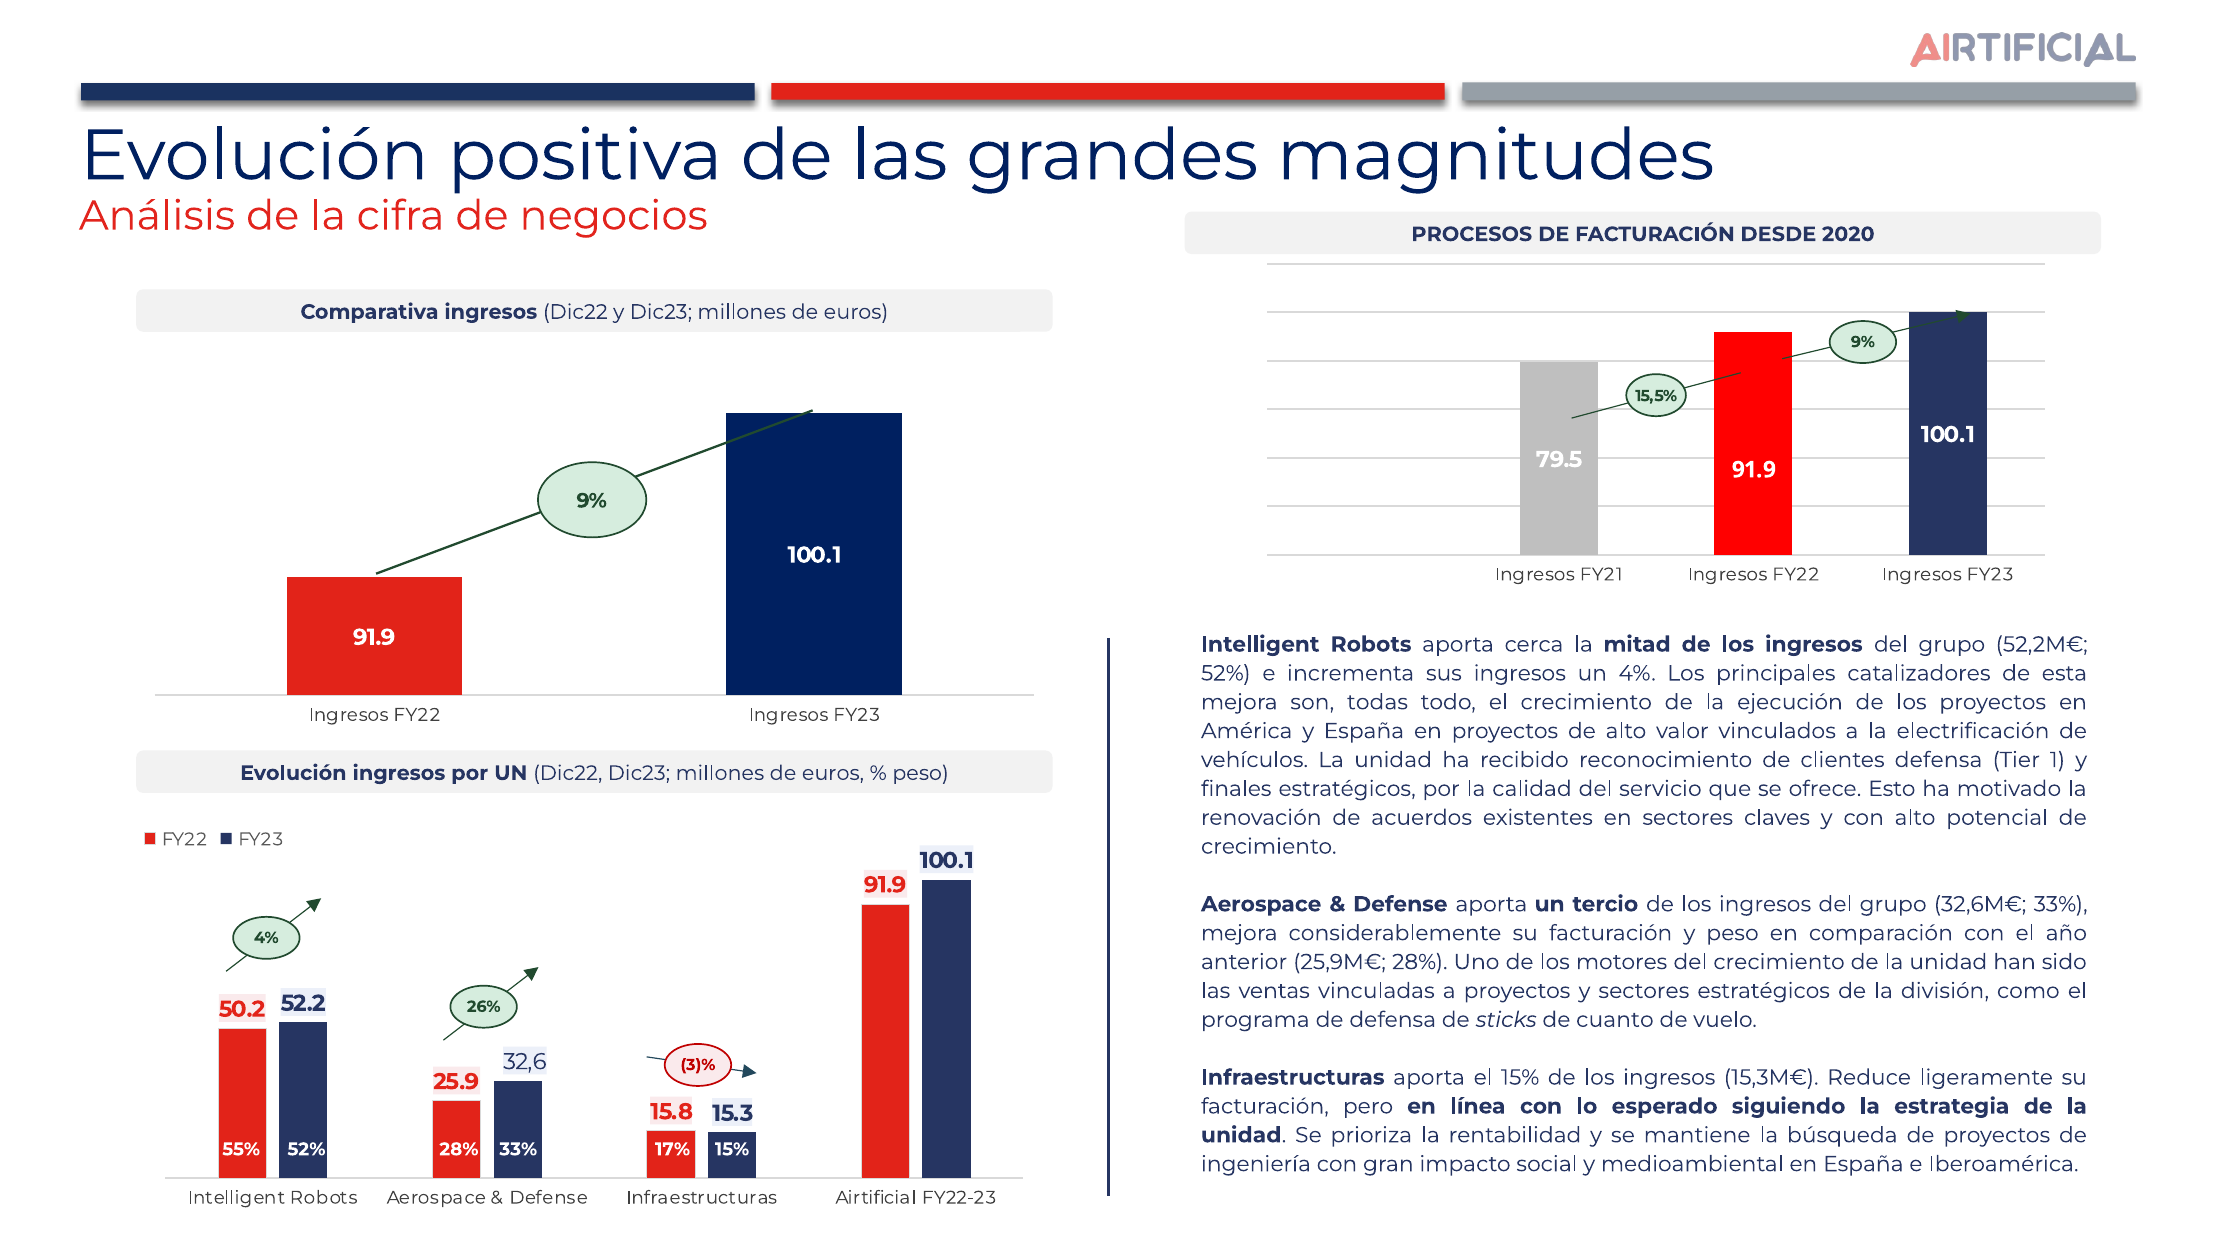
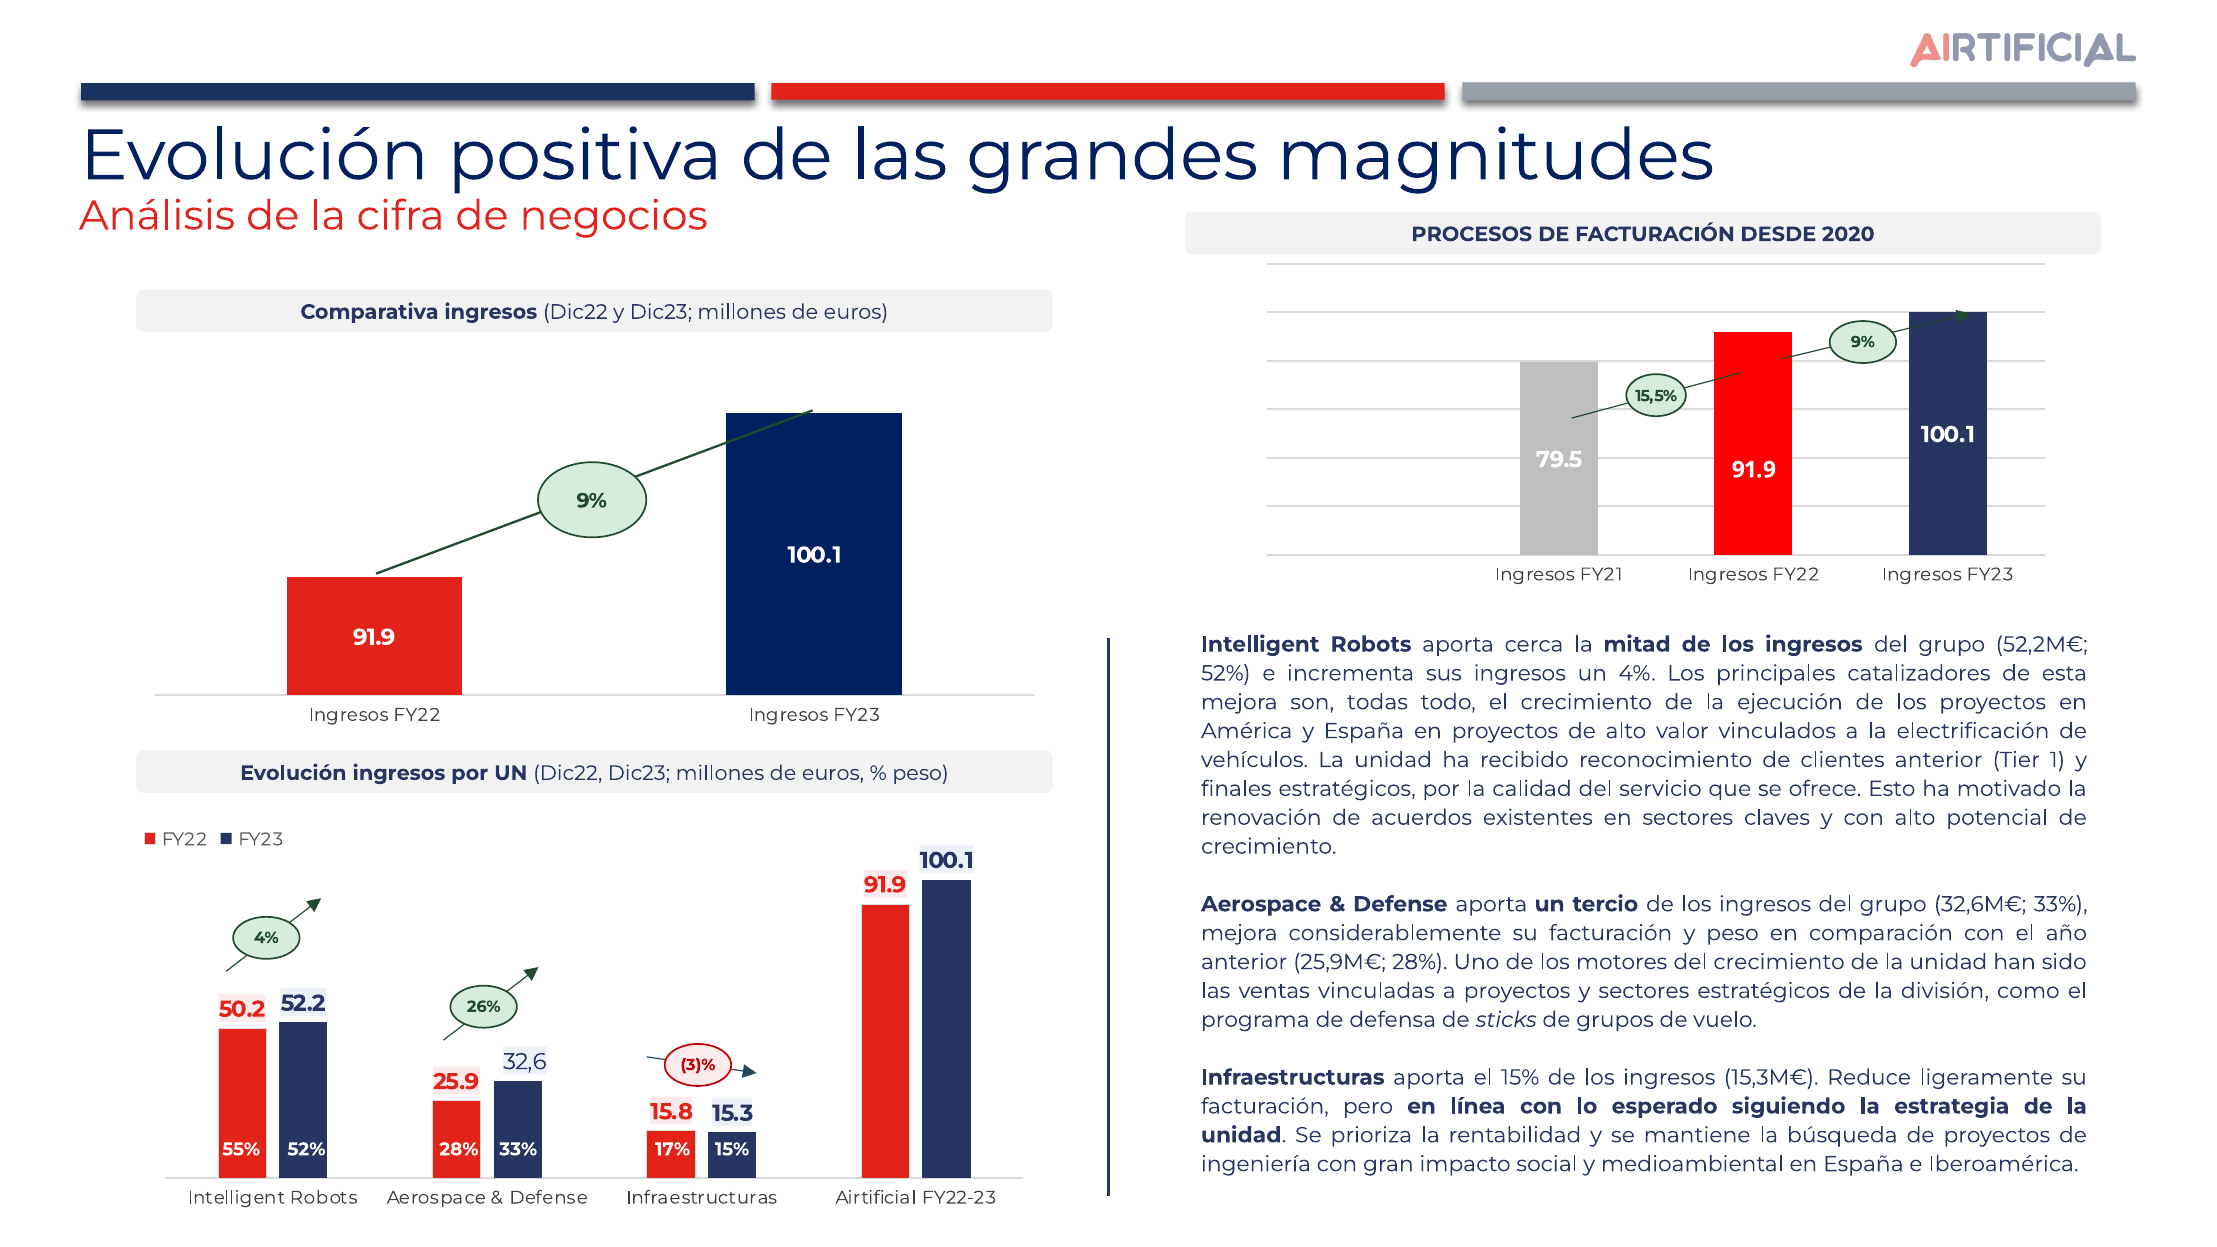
clientes defensa: defensa -> anterior
cuanto: cuanto -> grupos
